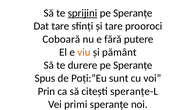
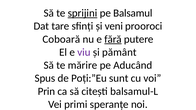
Speranțe at (133, 13): Speranțe -> Balsamul
și tare: tare -> veni
fără underline: none -> present
viu colour: orange -> purple
durere: durere -> mărire
Speranțe at (133, 65): Speranțe -> Aducând
speranțe-L: speranțe-L -> balsamul-L
